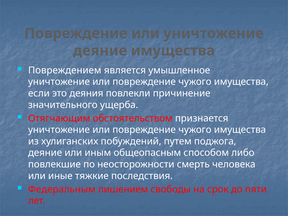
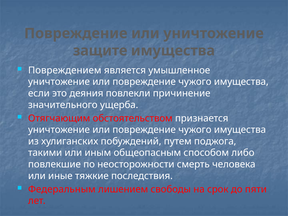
деяние at (100, 51): деяние -> защите
деяние at (45, 153): деяние -> такими
